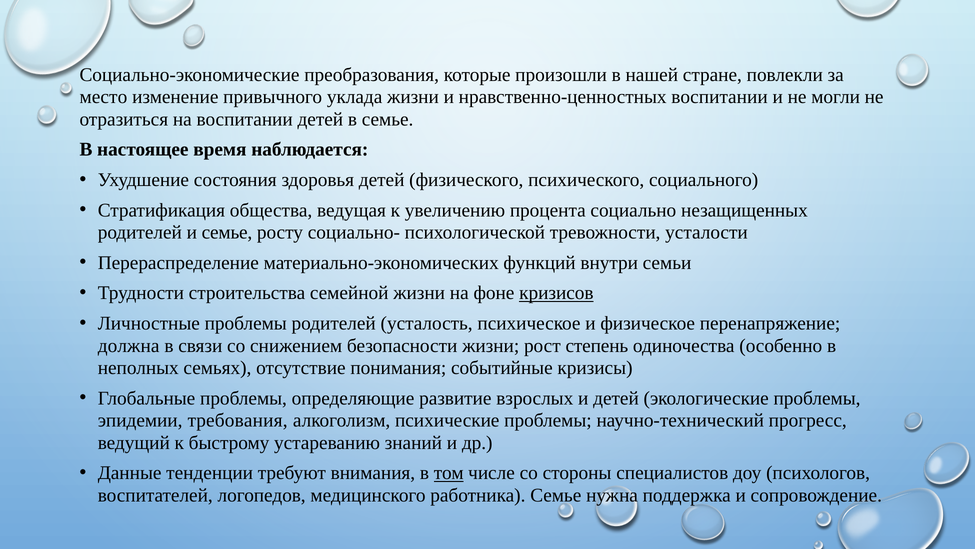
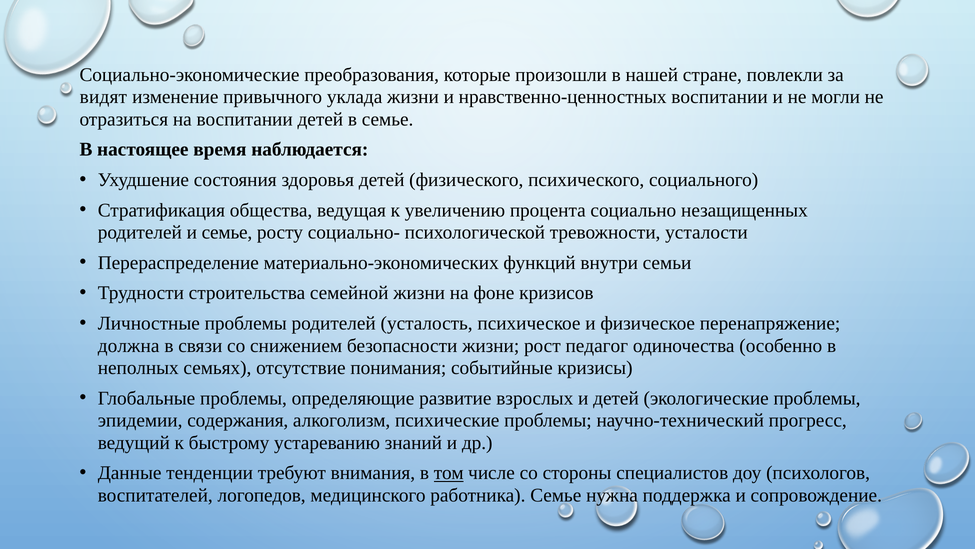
место: место -> видят
кризисов underline: present -> none
степень: степень -> педагог
требования: требования -> содержания
